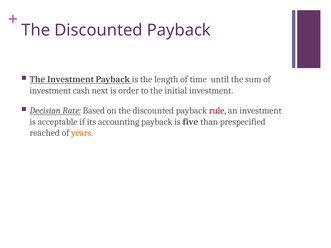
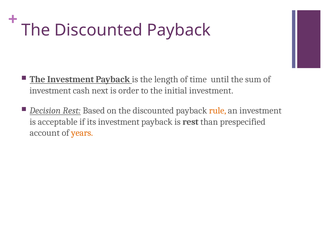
Decision Rate: Rate -> Rest
rule colour: red -> orange
its accounting: accounting -> investment
is five: five -> rest
reached: reached -> account
